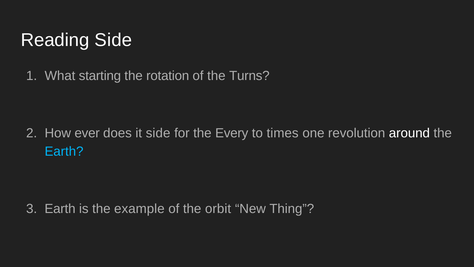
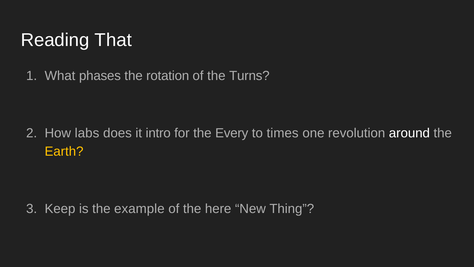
Reading Side: Side -> That
starting: starting -> phases
ever: ever -> labs
it side: side -> intro
Earth at (64, 151) colour: light blue -> yellow
Earth at (60, 209): Earth -> Keep
orbit: orbit -> here
